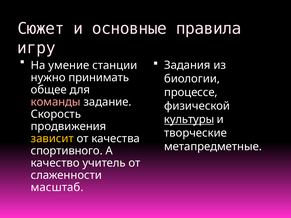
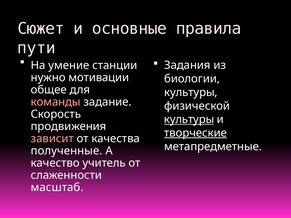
игру: игру -> пути
принимать: принимать -> мотивации
процессе at (191, 92): процессе -> культуры
творческие underline: none -> present
зависит colour: yellow -> pink
спортивного: спортивного -> полученные
